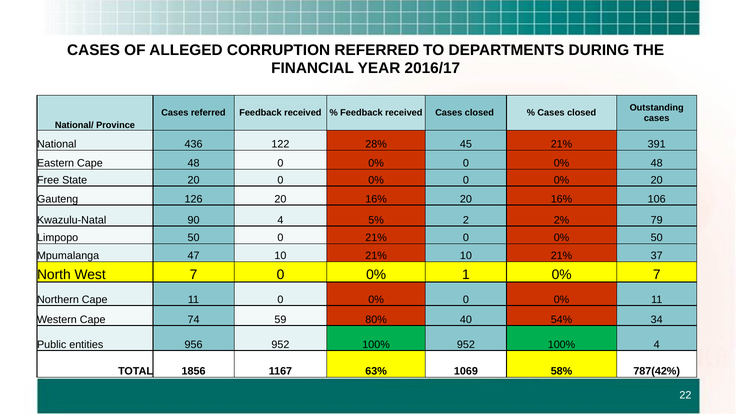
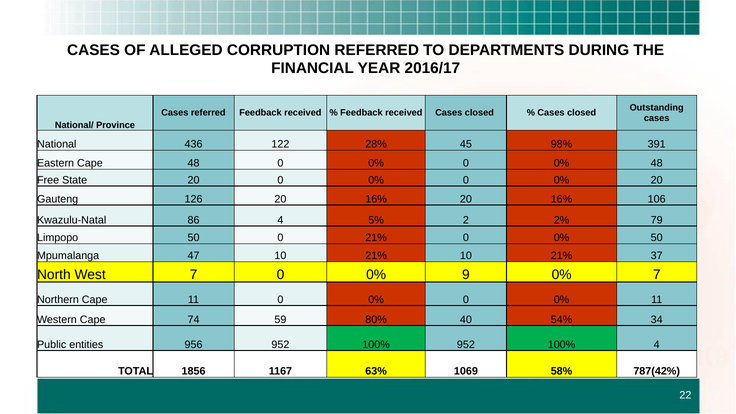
45 21%: 21% -> 98%
90: 90 -> 86
1: 1 -> 9
